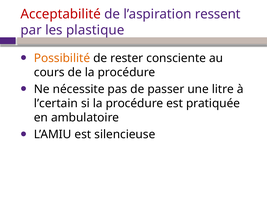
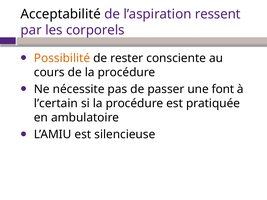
Acceptabilité colour: red -> black
plastique: plastique -> corporels
litre: litre -> font
